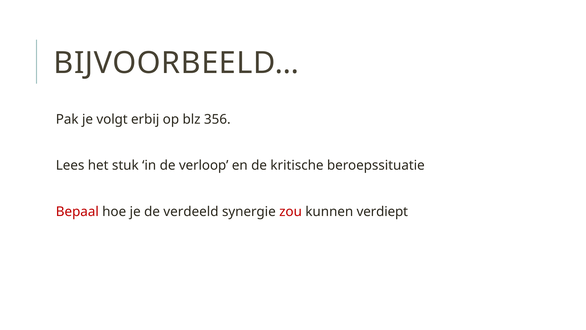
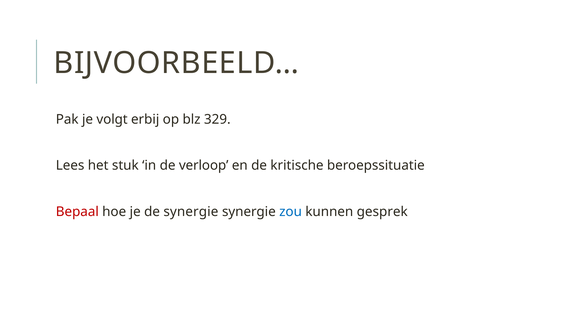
356: 356 -> 329
de verdeeld: verdeeld -> synergie
zou colour: red -> blue
verdiept: verdiept -> gesprek
